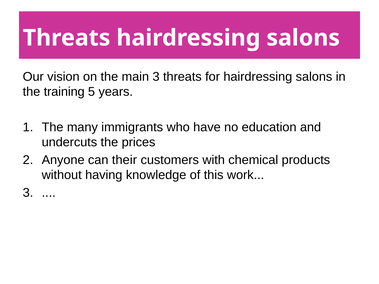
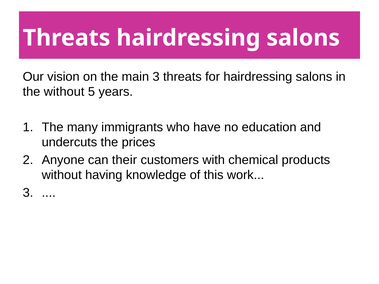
the training: training -> without
